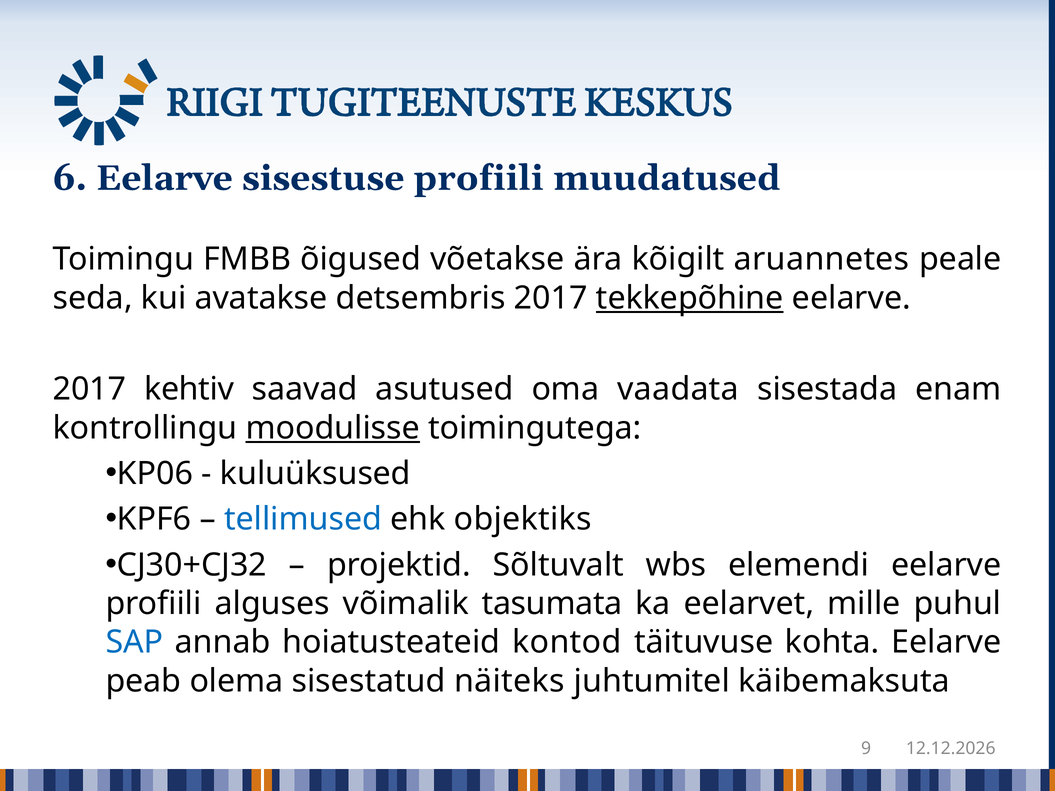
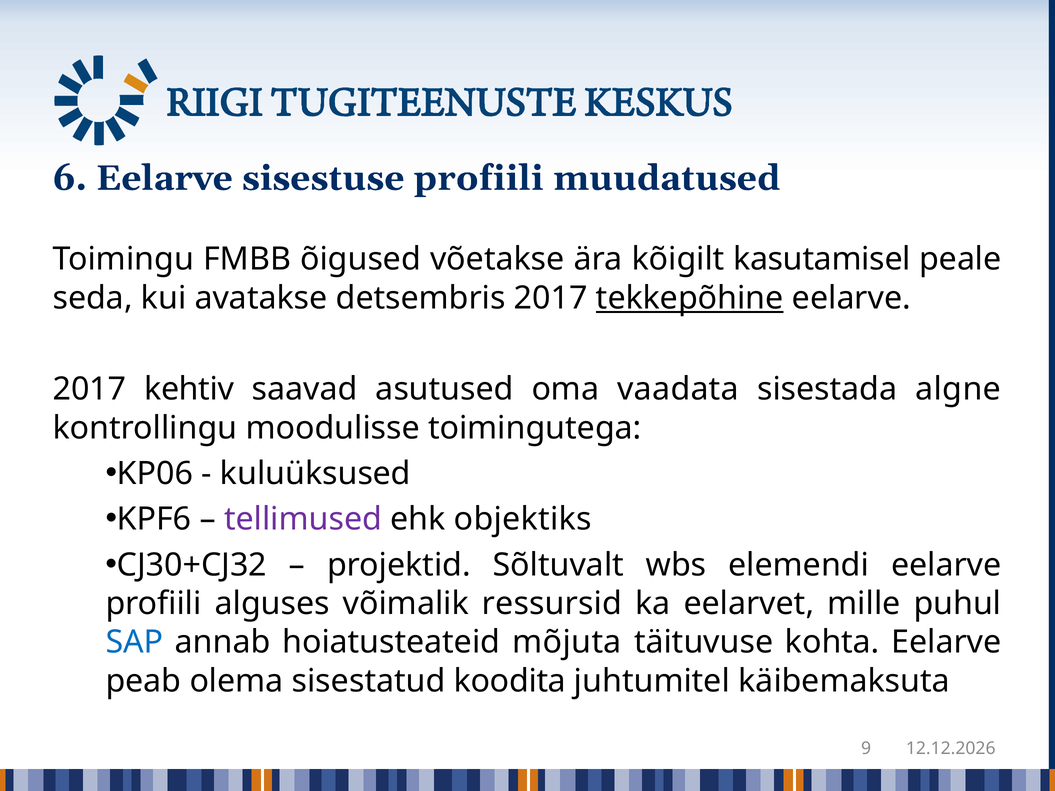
aruannetes: aruannetes -> kasutamisel
enam: enam -> algne
moodulisse underline: present -> none
tellimused colour: blue -> purple
tasumata: tasumata -> ressursid
kontod: kontod -> mõjuta
näiteks: näiteks -> koodita
